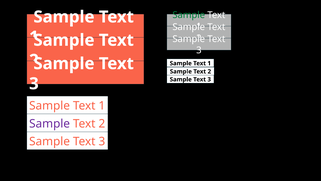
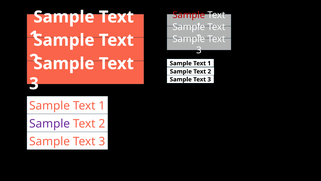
Sample at (189, 15) colour: green -> red
